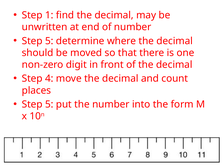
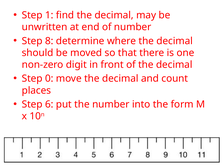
5 at (49, 41): 5 -> 8
4: 4 -> 0
5 at (49, 104): 5 -> 6
